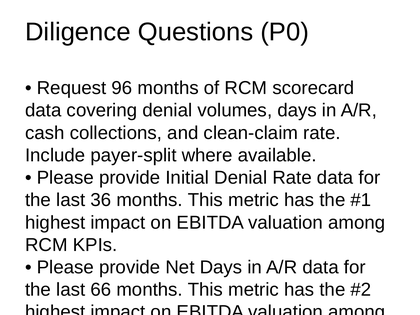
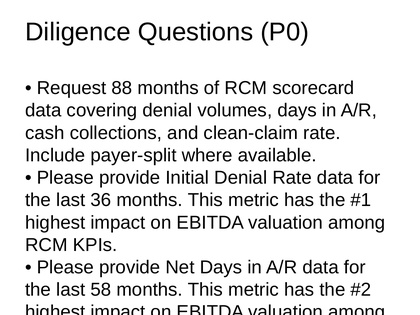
96: 96 -> 88
66: 66 -> 58
